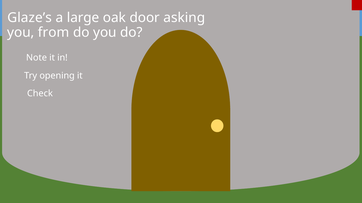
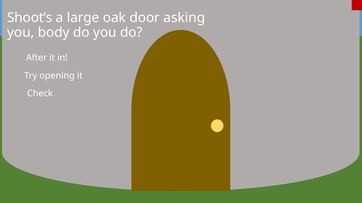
Glaze’s: Glaze’s -> Shoot’s
from: from -> body
Note: Note -> After
